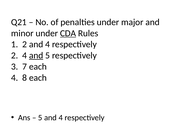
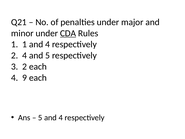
1 2: 2 -> 1
and at (36, 55) underline: present -> none
3 7: 7 -> 2
8: 8 -> 9
